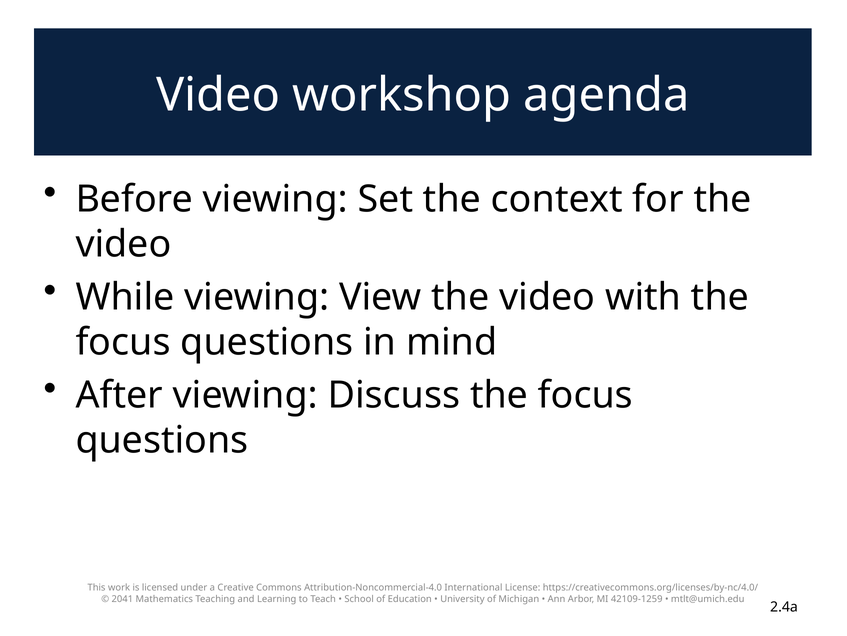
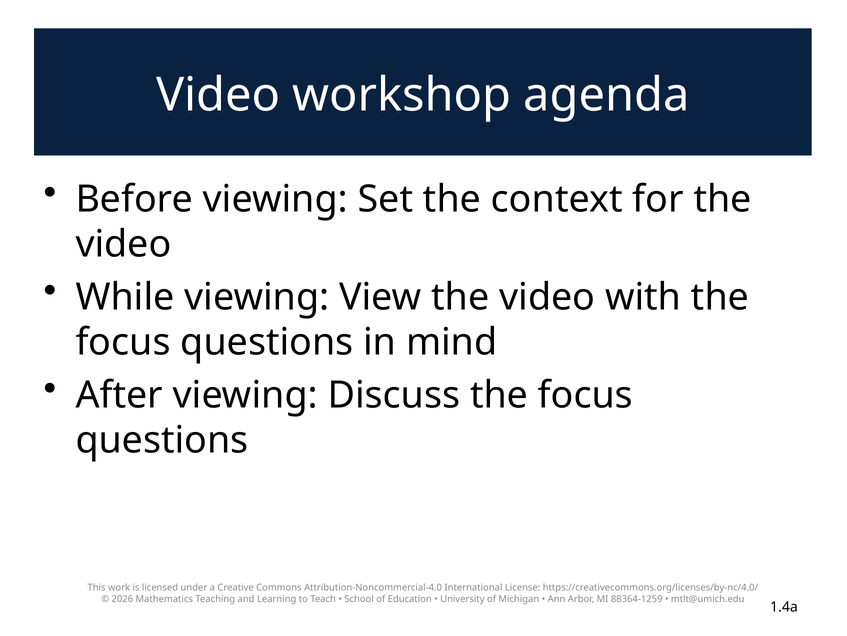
2041: 2041 -> 2026
42109-1259: 42109-1259 -> 88364-1259
2.4a: 2.4a -> 1.4a
